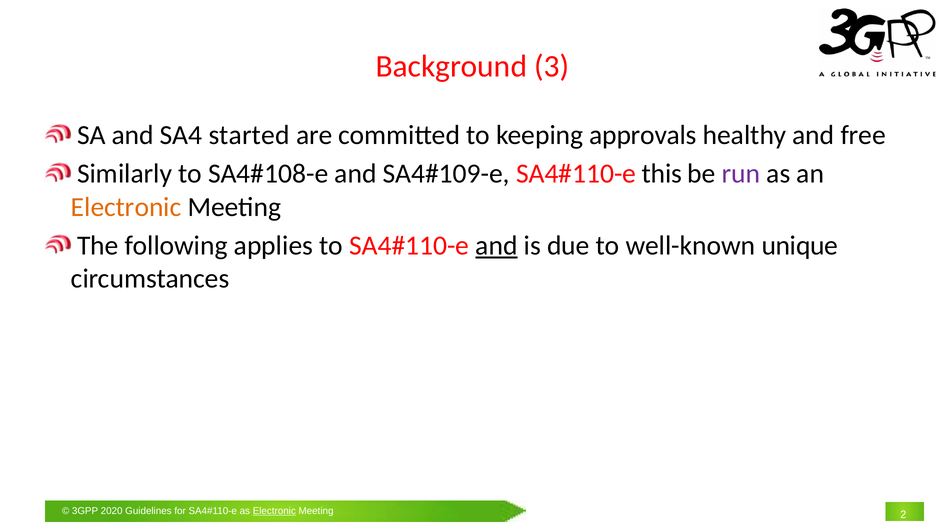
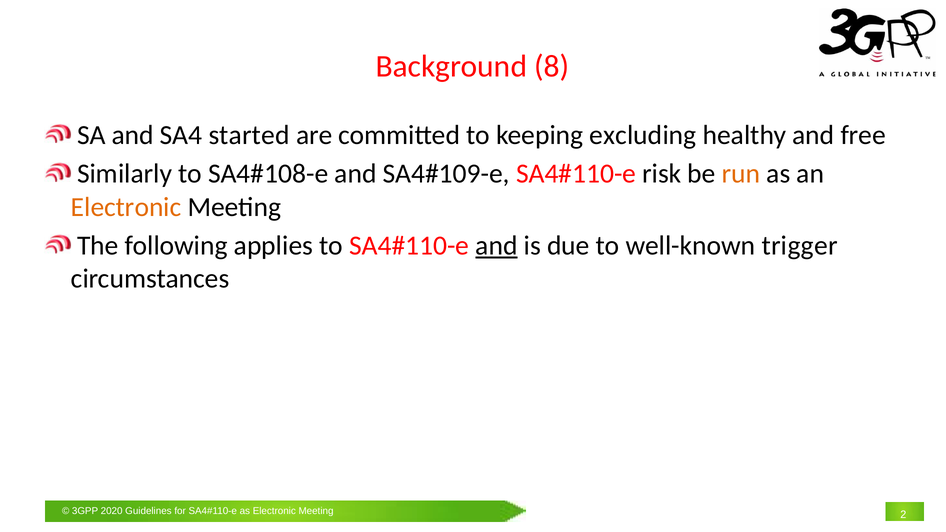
3: 3 -> 8
approvals: approvals -> excluding
this: this -> risk
run colour: purple -> orange
unique: unique -> trigger
Electronic at (274, 511) underline: present -> none
